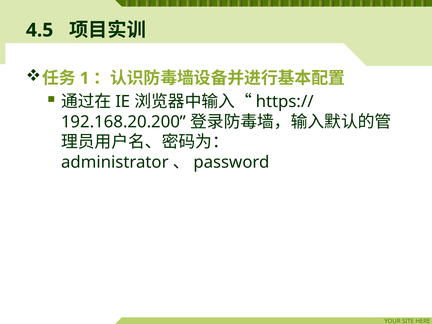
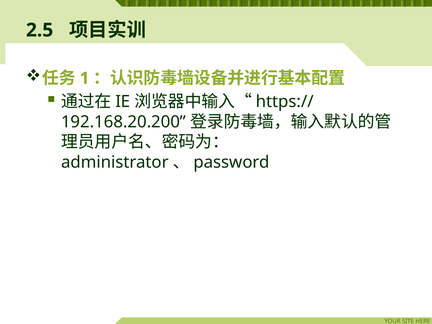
4.5: 4.5 -> 2.5
